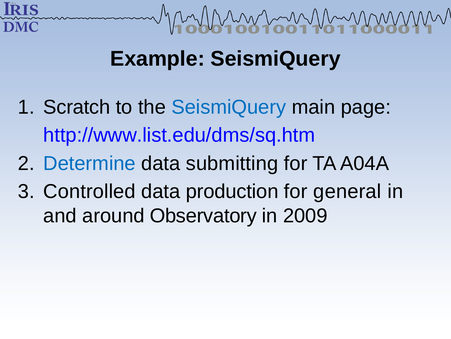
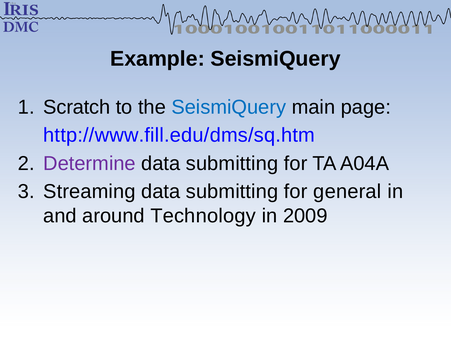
http://www.list.edu/dms/sq.htm: http://www.list.edu/dms/sq.htm -> http://www.fill.edu/dms/sq.htm
Determine colour: blue -> purple
Controlled: Controlled -> Streaming
production at (232, 191): production -> submitting
Observatory: Observatory -> Technology
